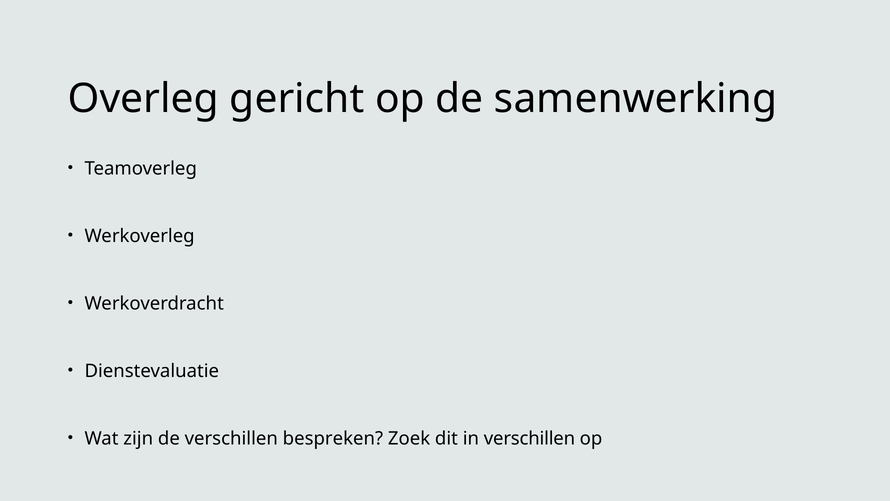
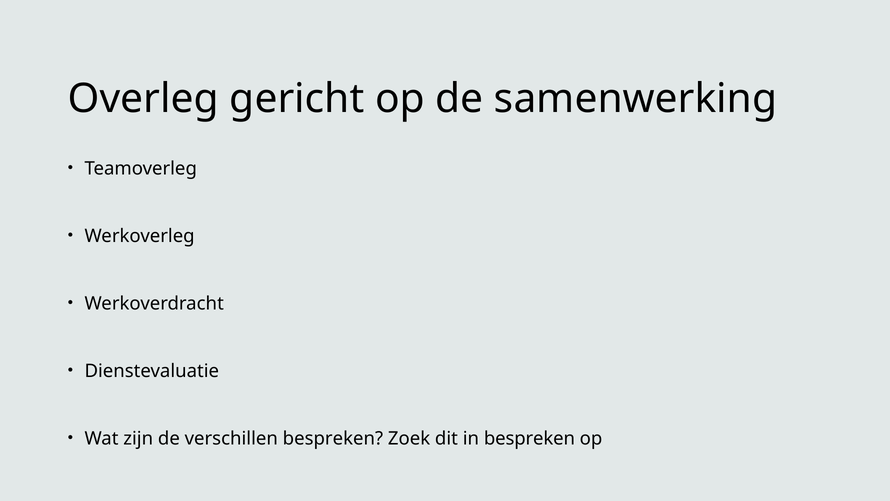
in verschillen: verschillen -> bespreken
